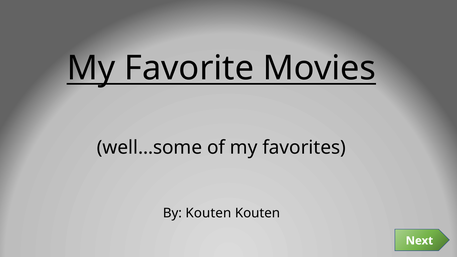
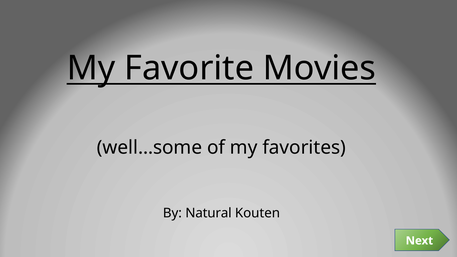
By Kouten: Kouten -> Natural
